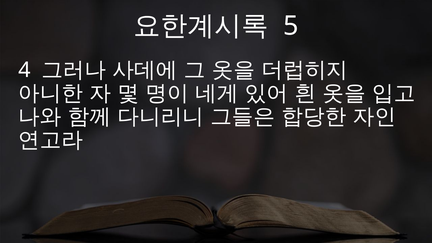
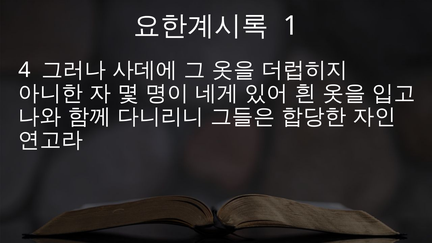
5: 5 -> 1
